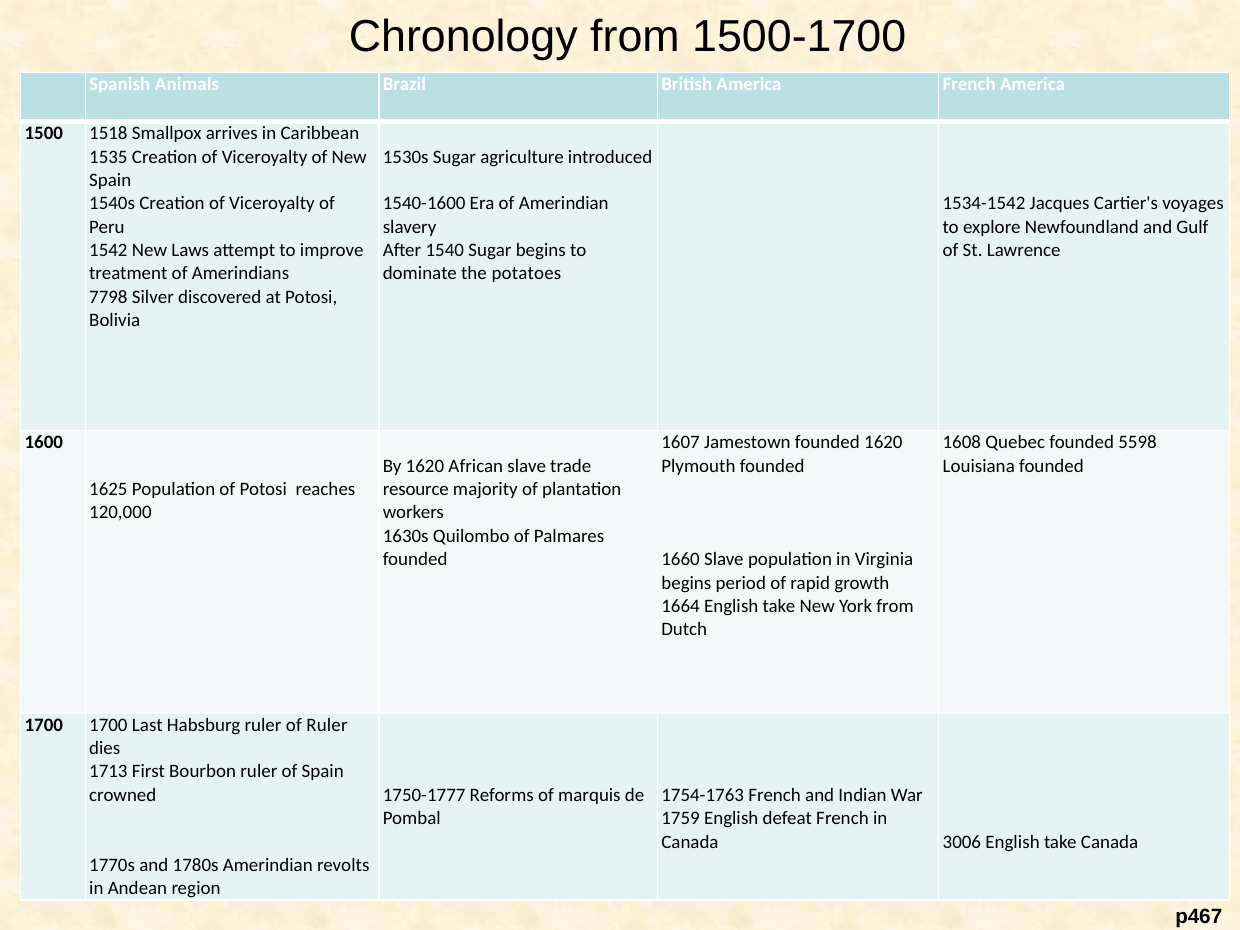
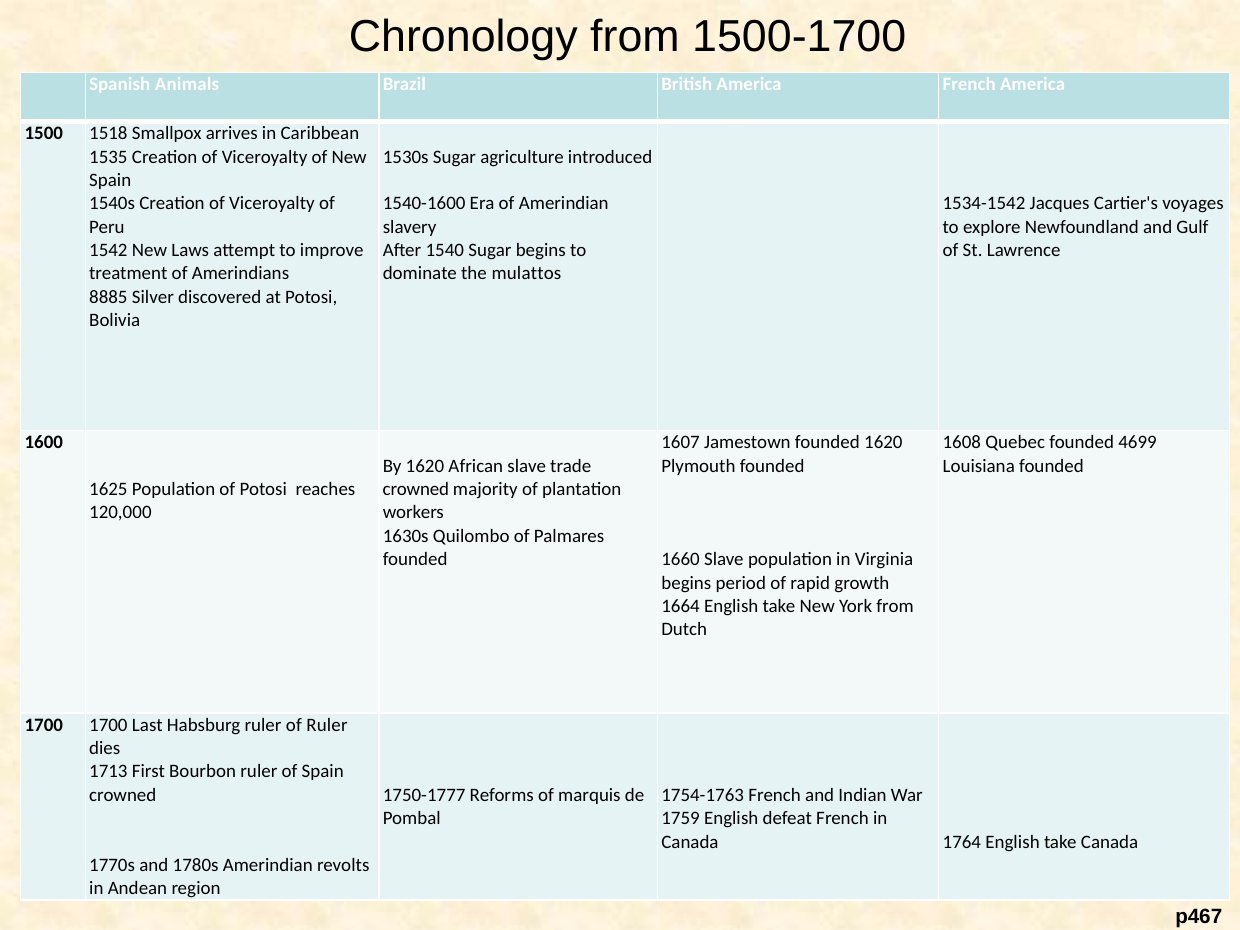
potatoes: potatoes -> mulattos
7798: 7798 -> 8885
5598: 5598 -> 4699
resource at (416, 489): resource -> crowned
3006: 3006 -> 1764
